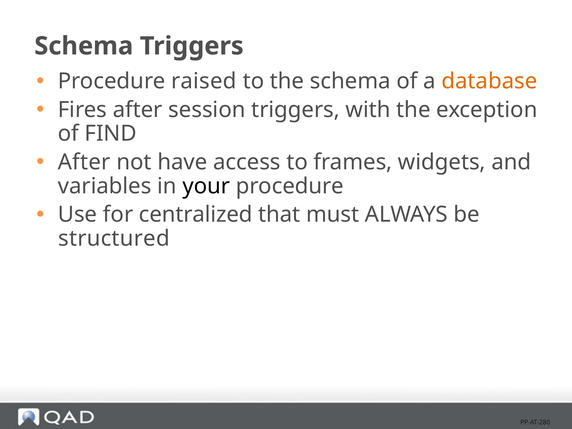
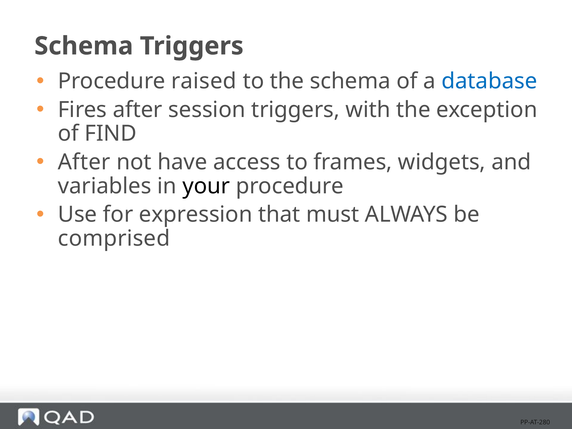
database colour: orange -> blue
centralized: centralized -> expression
structured: structured -> comprised
